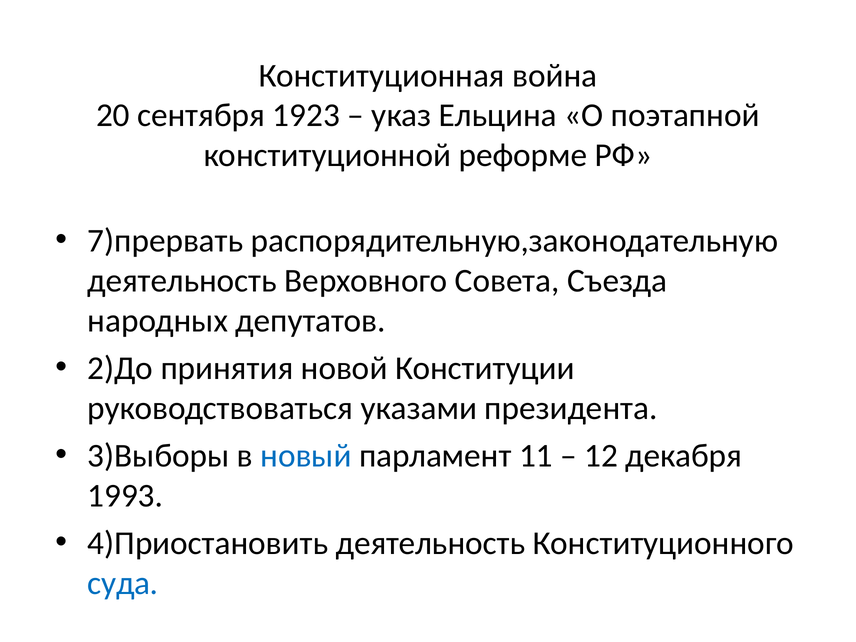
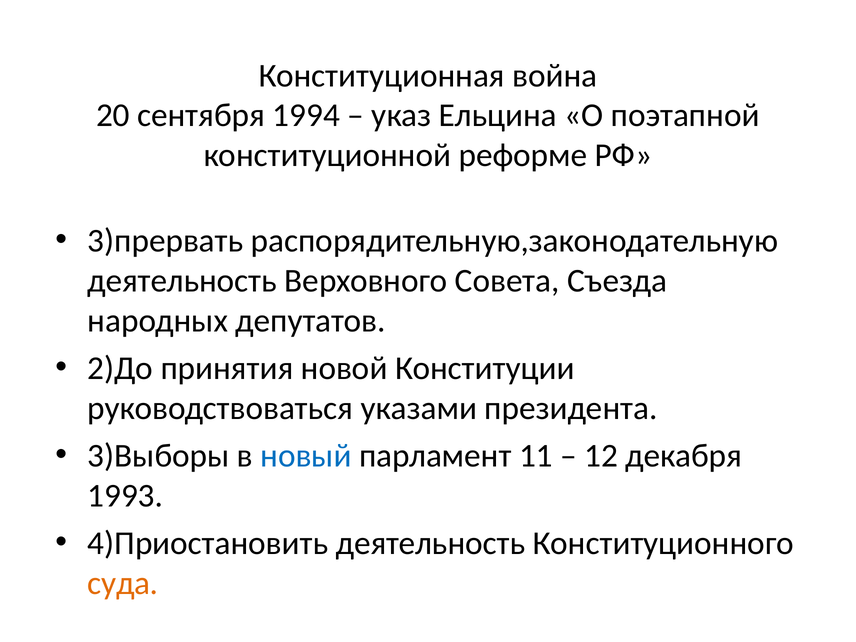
1923: 1923 -> 1994
7)прервать: 7)прервать -> 3)прервать
суда colour: blue -> orange
